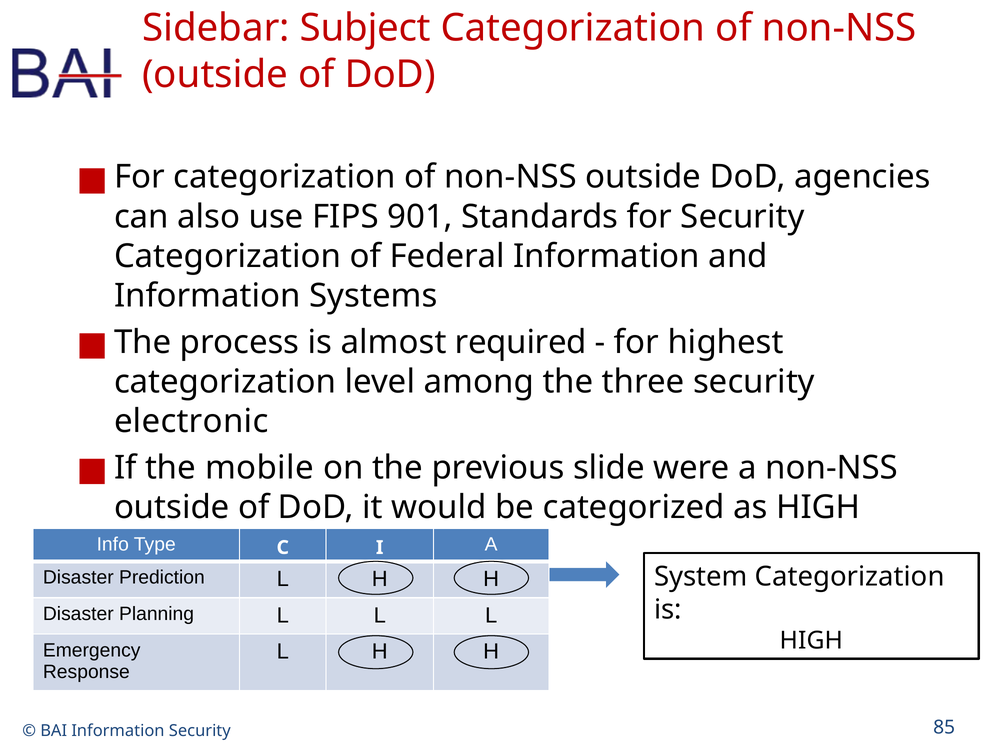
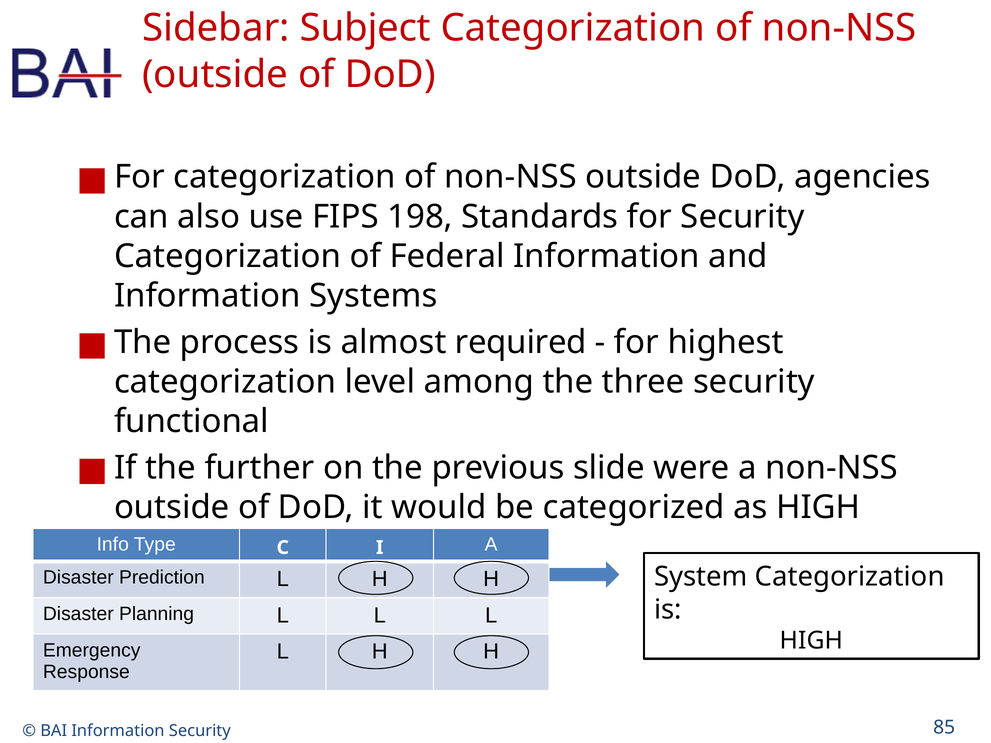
901: 901 -> 198
electronic: electronic -> functional
mobile: mobile -> further
